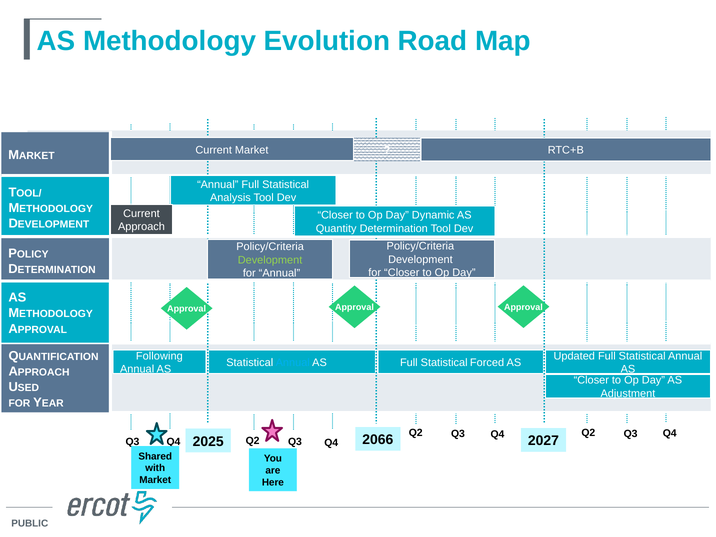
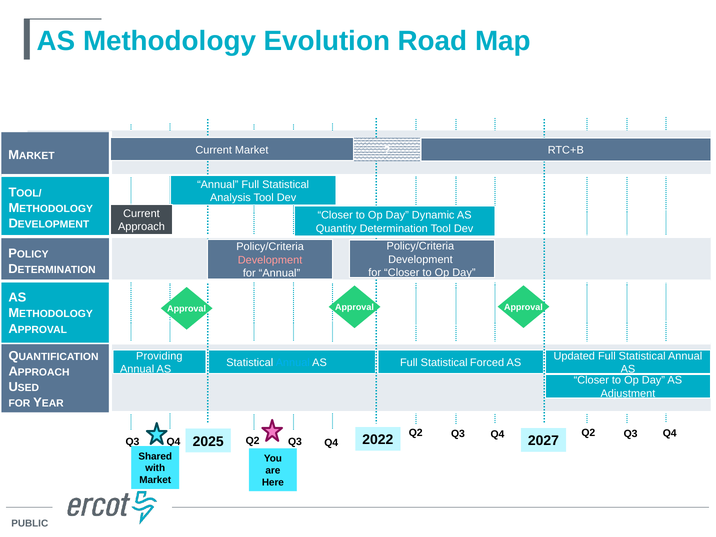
Development at (270, 260) colour: light green -> pink
Following: Following -> Providing
2066: 2066 -> 2022
